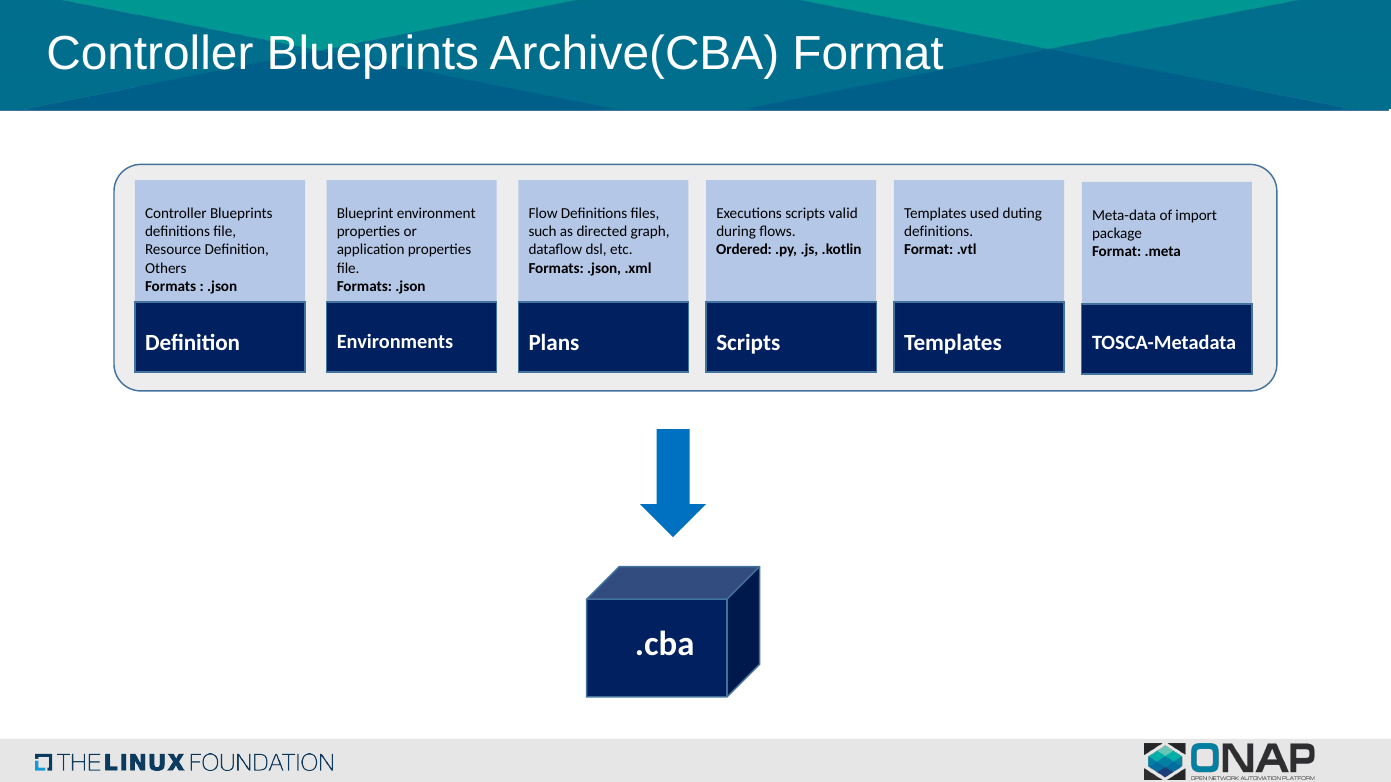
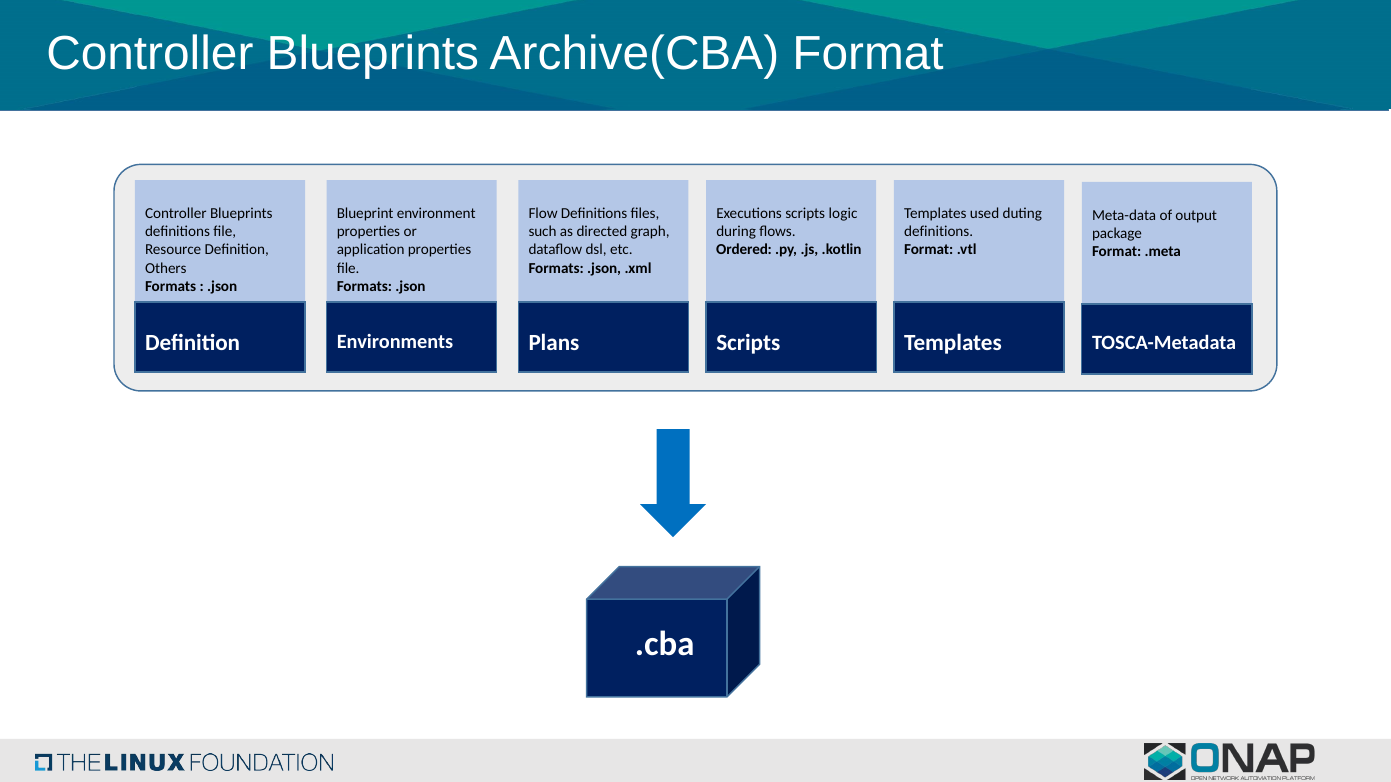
valid: valid -> logic
import: import -> output
